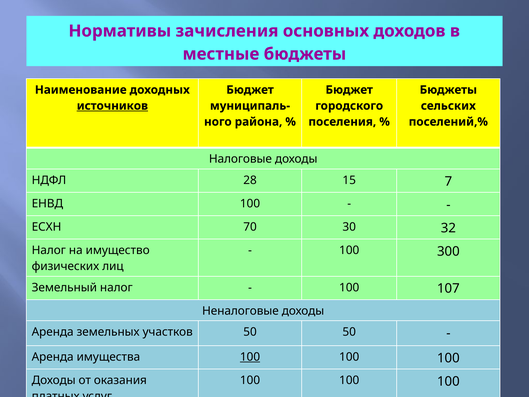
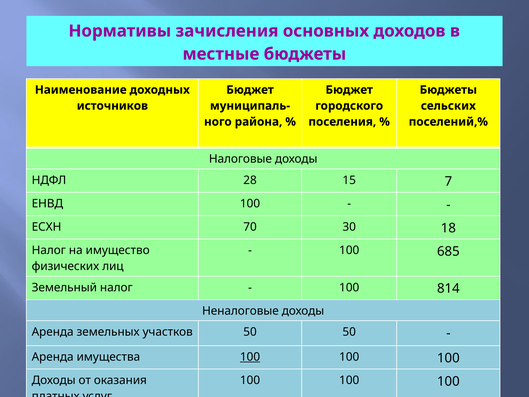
источников underline: present -> none
32: 32 -> 18
300: 300 -> 685
107: 107 -> 814
